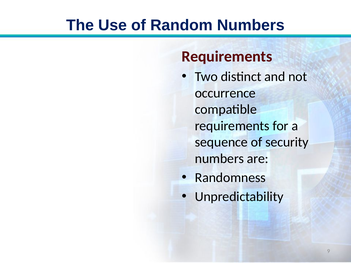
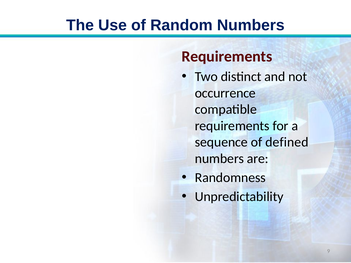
security: security -> defined
